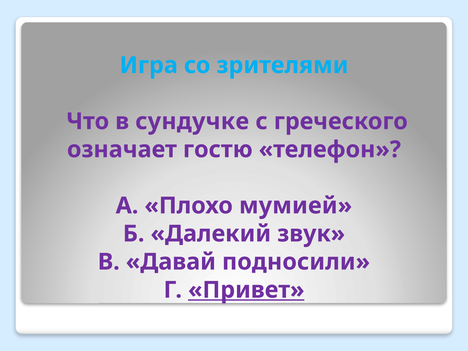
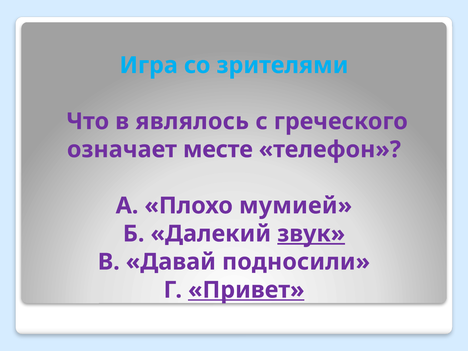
сундучке: сундучке -> являлось
гостю: гостю -> месте
звук underline: none -> present
